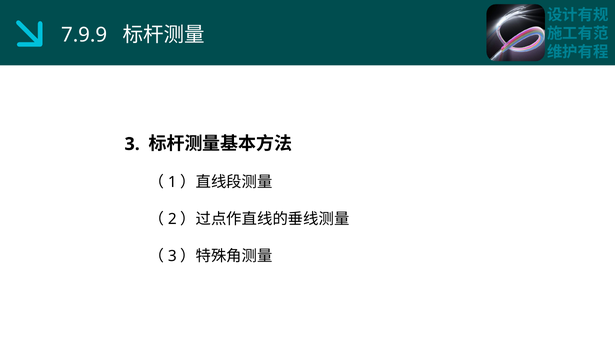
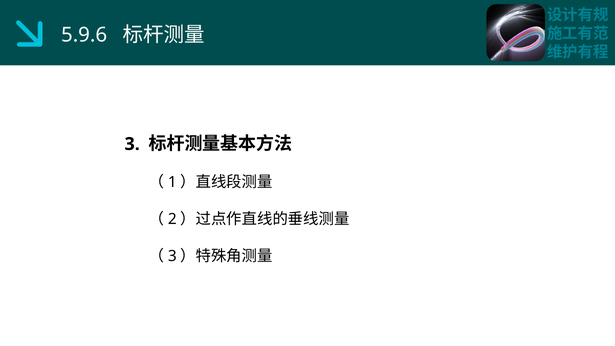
7.9.9: 7.9.9 -> 5.9.6
